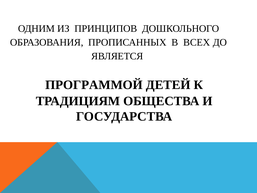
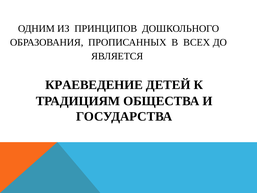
ПРОГРАММОЙ: ПРОГРАММОЙ -> КРАЕВЕДЕНИЕ
